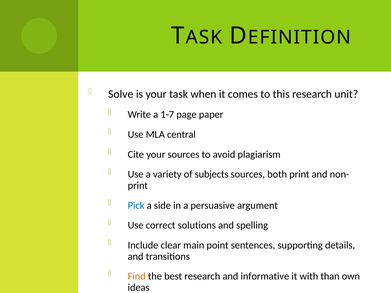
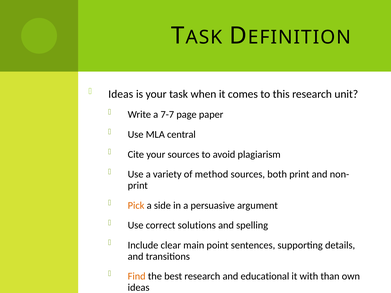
Solve at (121, 94): Solve -> Ideas
1-7: 1-7 -> 7-7
subjects: subjects -> method
Pick colour: blue -> orange
informative: informative -> educational
